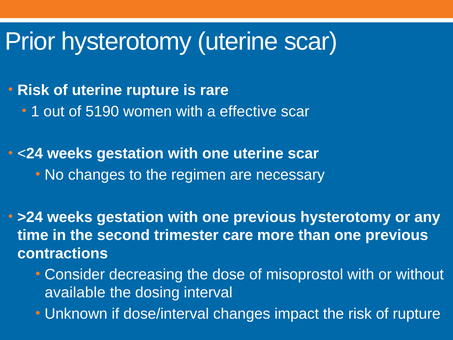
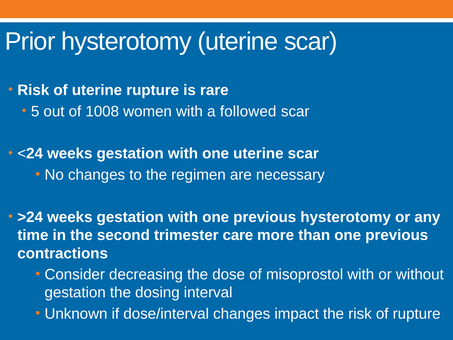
1: 1 -> 5
5190: 5190 -> 1008
effective: effective -> followed
available at (75, 292): available -> gestation
